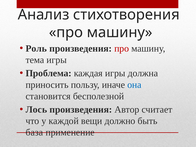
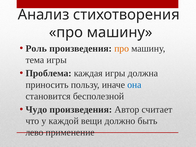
про at (122, 48) colour: red -> orange
Лось: Лось -> Чудо
база: база -> лево
